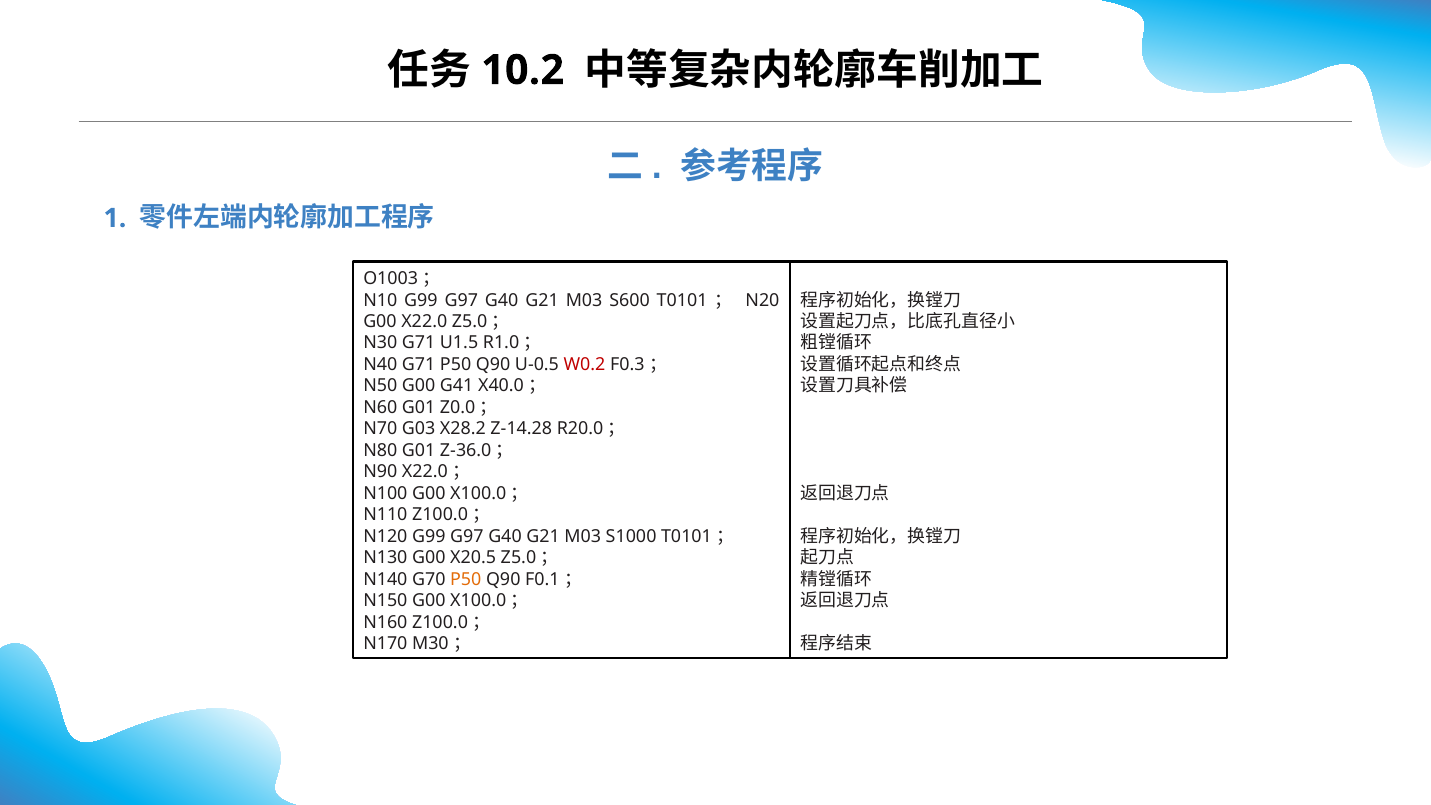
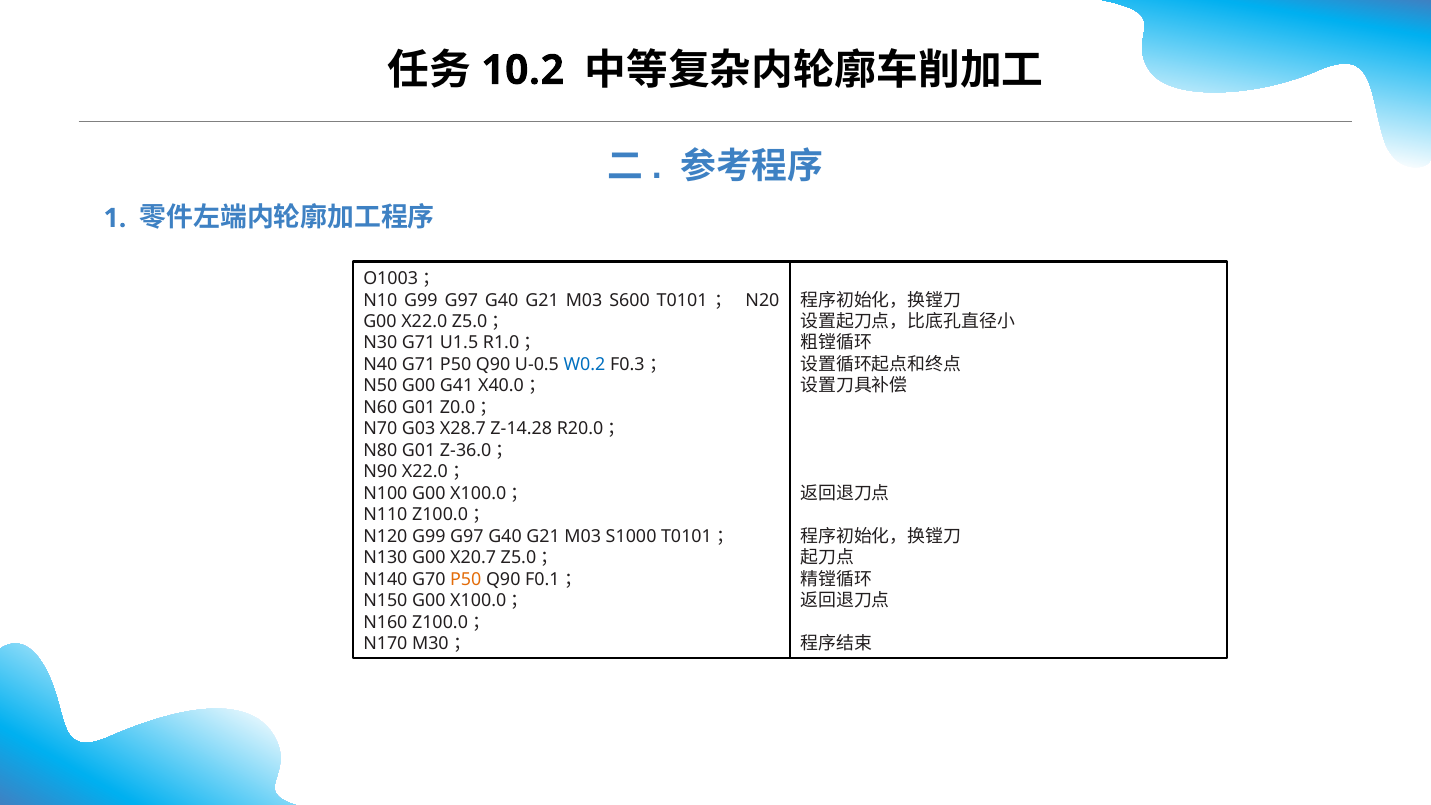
W0.2 colour: red -> blue
X28.2: X28.2 -> X28.7
X20.5: X20.5 -> X20.7
